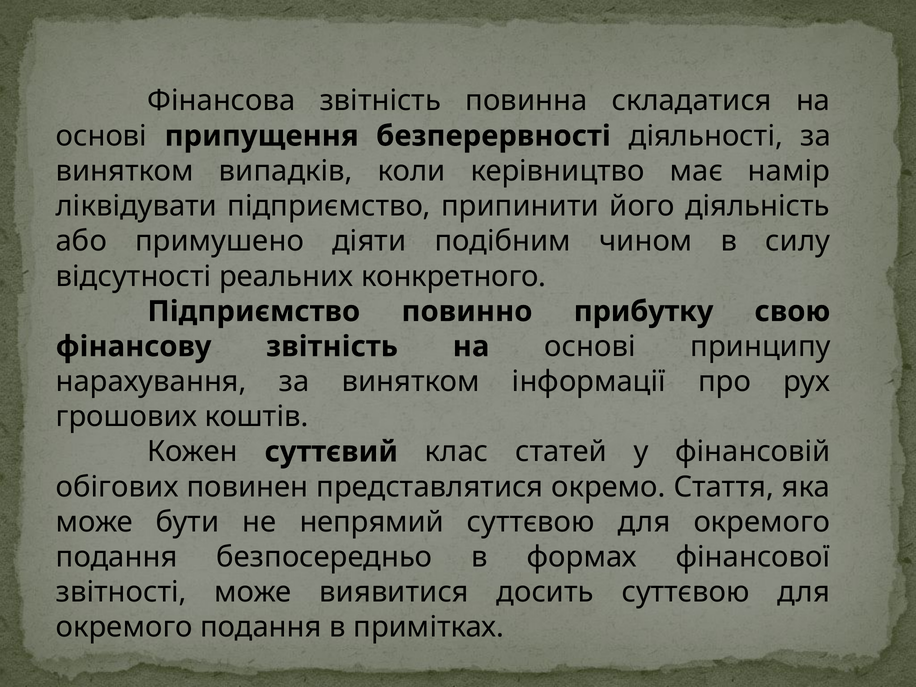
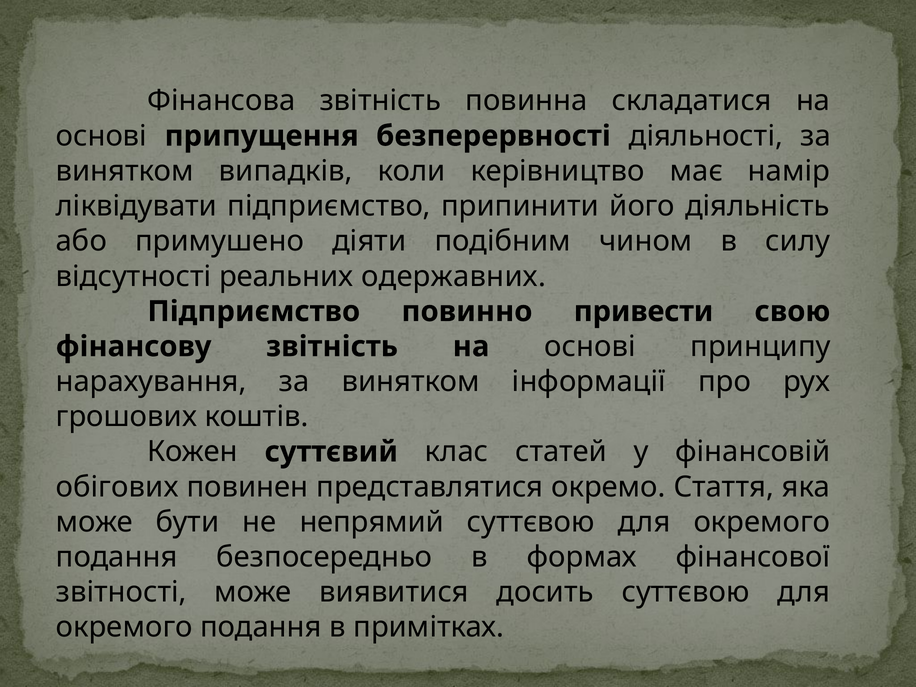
конкретного: конкретного -> одержавних
прибутку: прибутку -> привести
